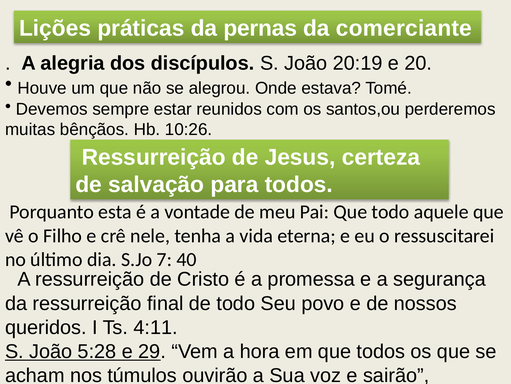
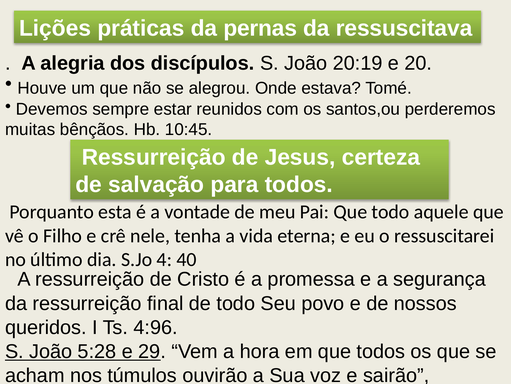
comerciante: comerciante -> ressuscitava
10:26: 10:26 -> 10:45
7: 7 -> 4
4:11: 4:11 -> 4:96
